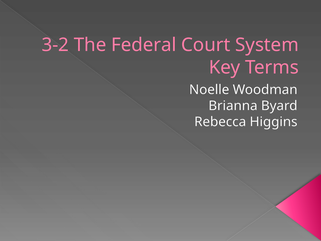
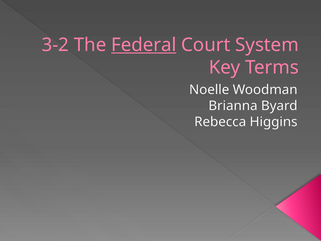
Federal underline: none -> present
